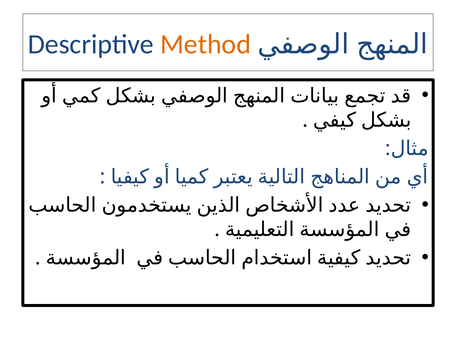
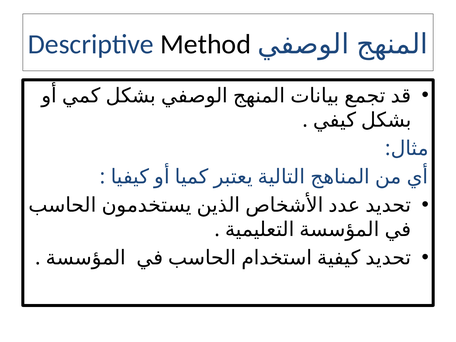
Method colour: orange -> black
